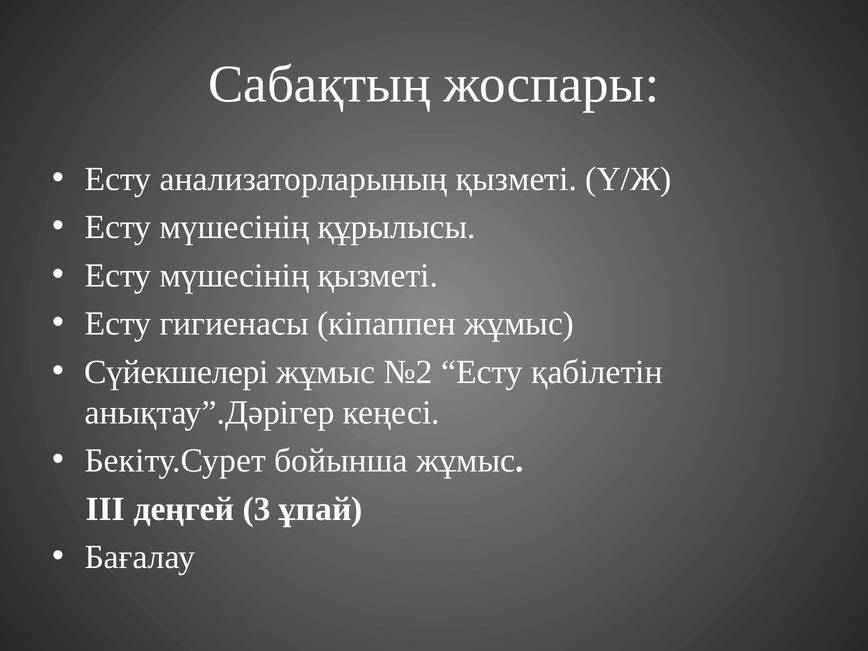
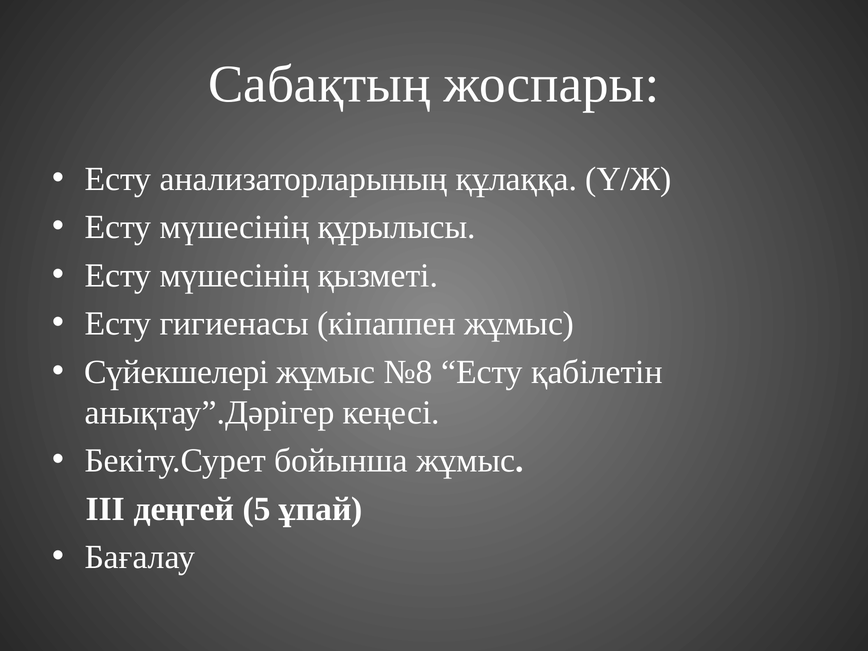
анализаторларының қызметі: қызметі -> құлаққа
№2: №2 -> №8
3: 3 -> 5
